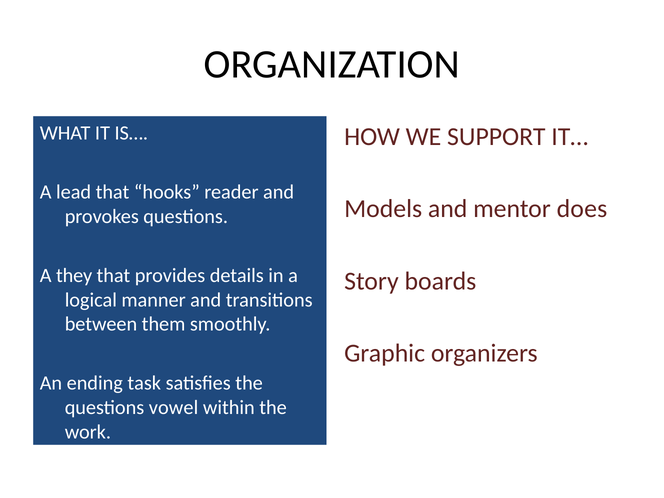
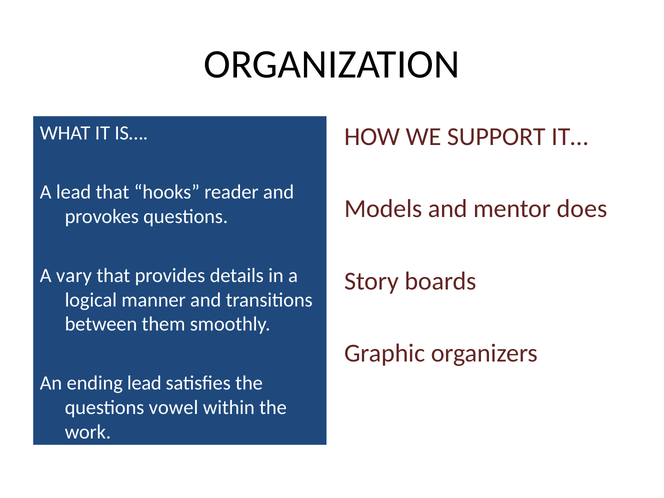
they: they -> vary
ending task: task -> lead
